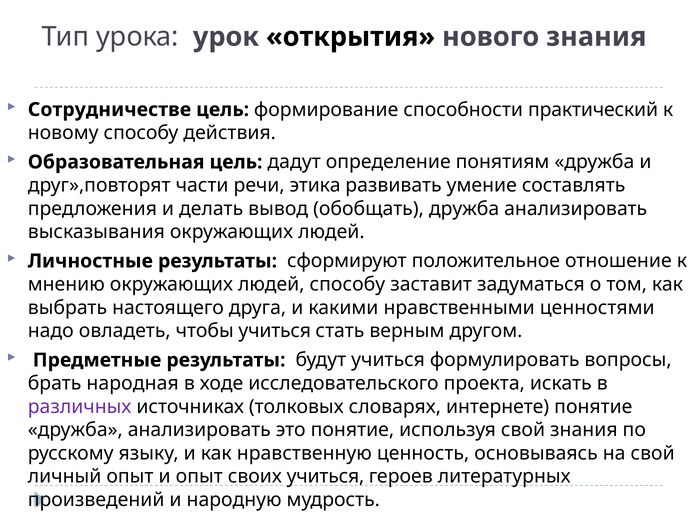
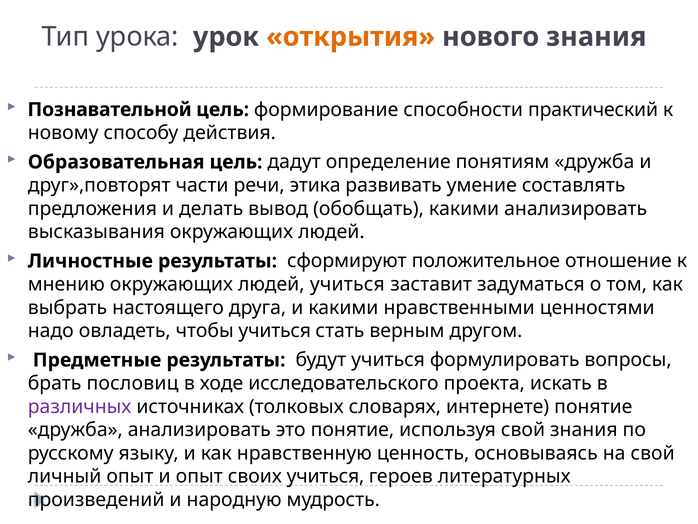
открытия colour: black -> orange
Сотрудничестве: Сотрудничестве -> Познавательной
обобщать дружба: дружба -> какими
людей способу: способу -> учиться
народная: народная -> пословиц
